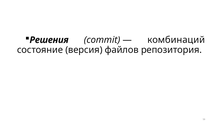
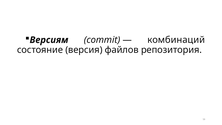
Решения: Решения -> Версиям
